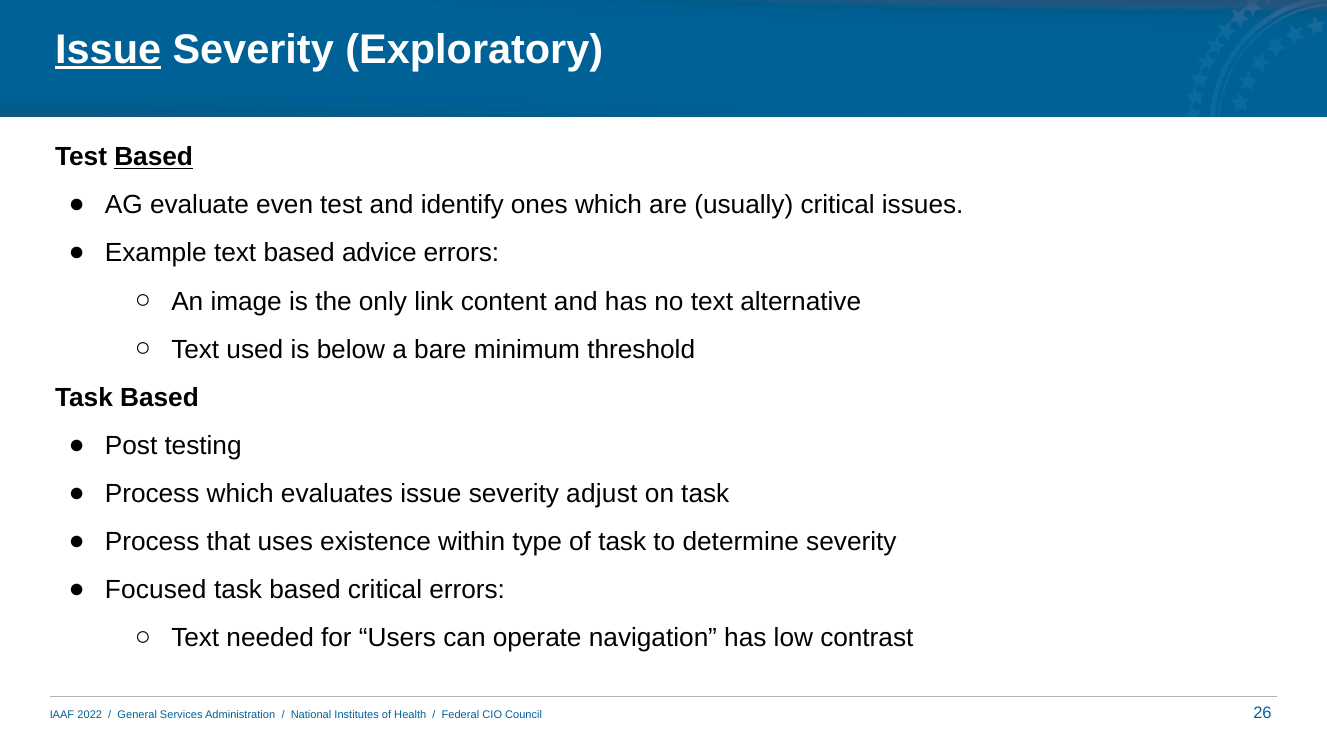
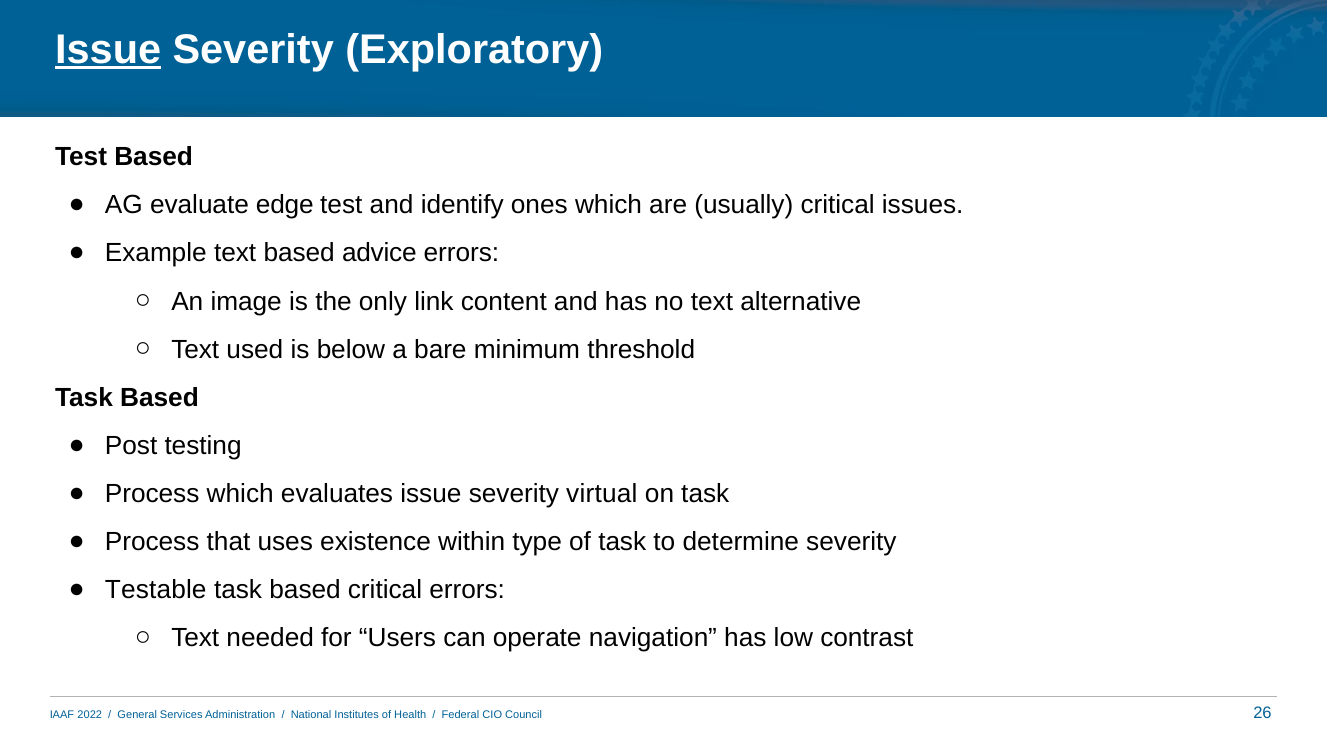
Based at (154, 157) underline: present -> none
even: even -> edge
adjust: adjust -> virtual
Focused: Focused -> Testable
